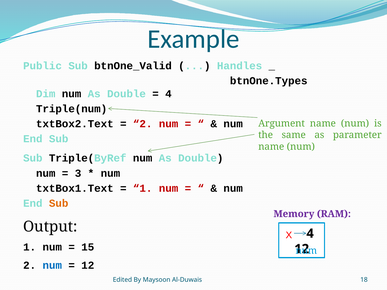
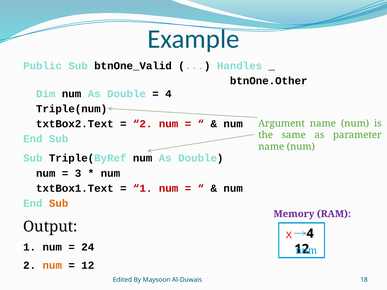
btnOne.Types: btnOne.Types -> btnOne.Other
15: 15 -> 24
num at (52, 266) colour: blue -> orange
